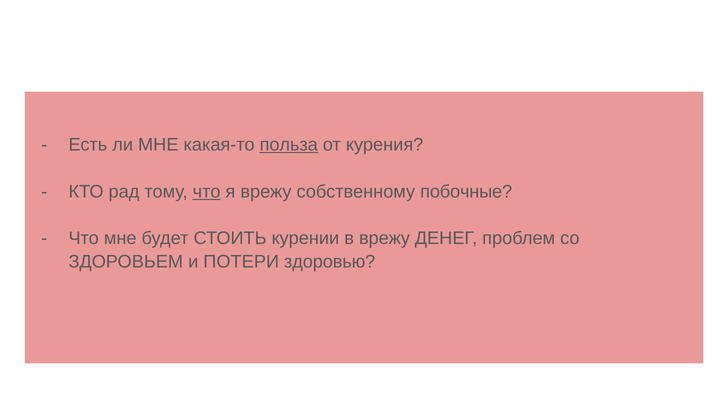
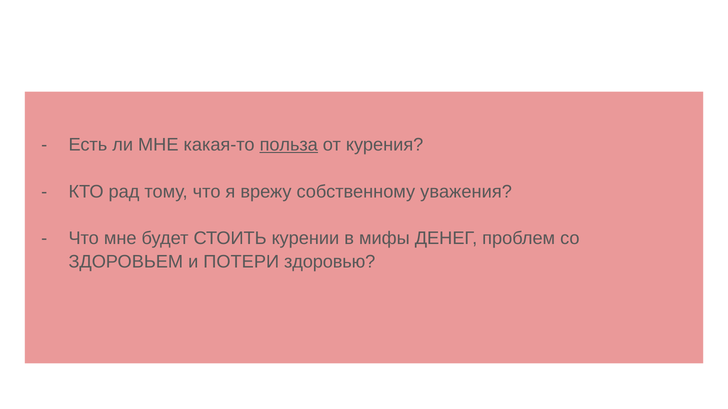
что at (207, 192) underline: present -> none
побочные: побочные -> уважения
в врежу: врежу -> мифы
